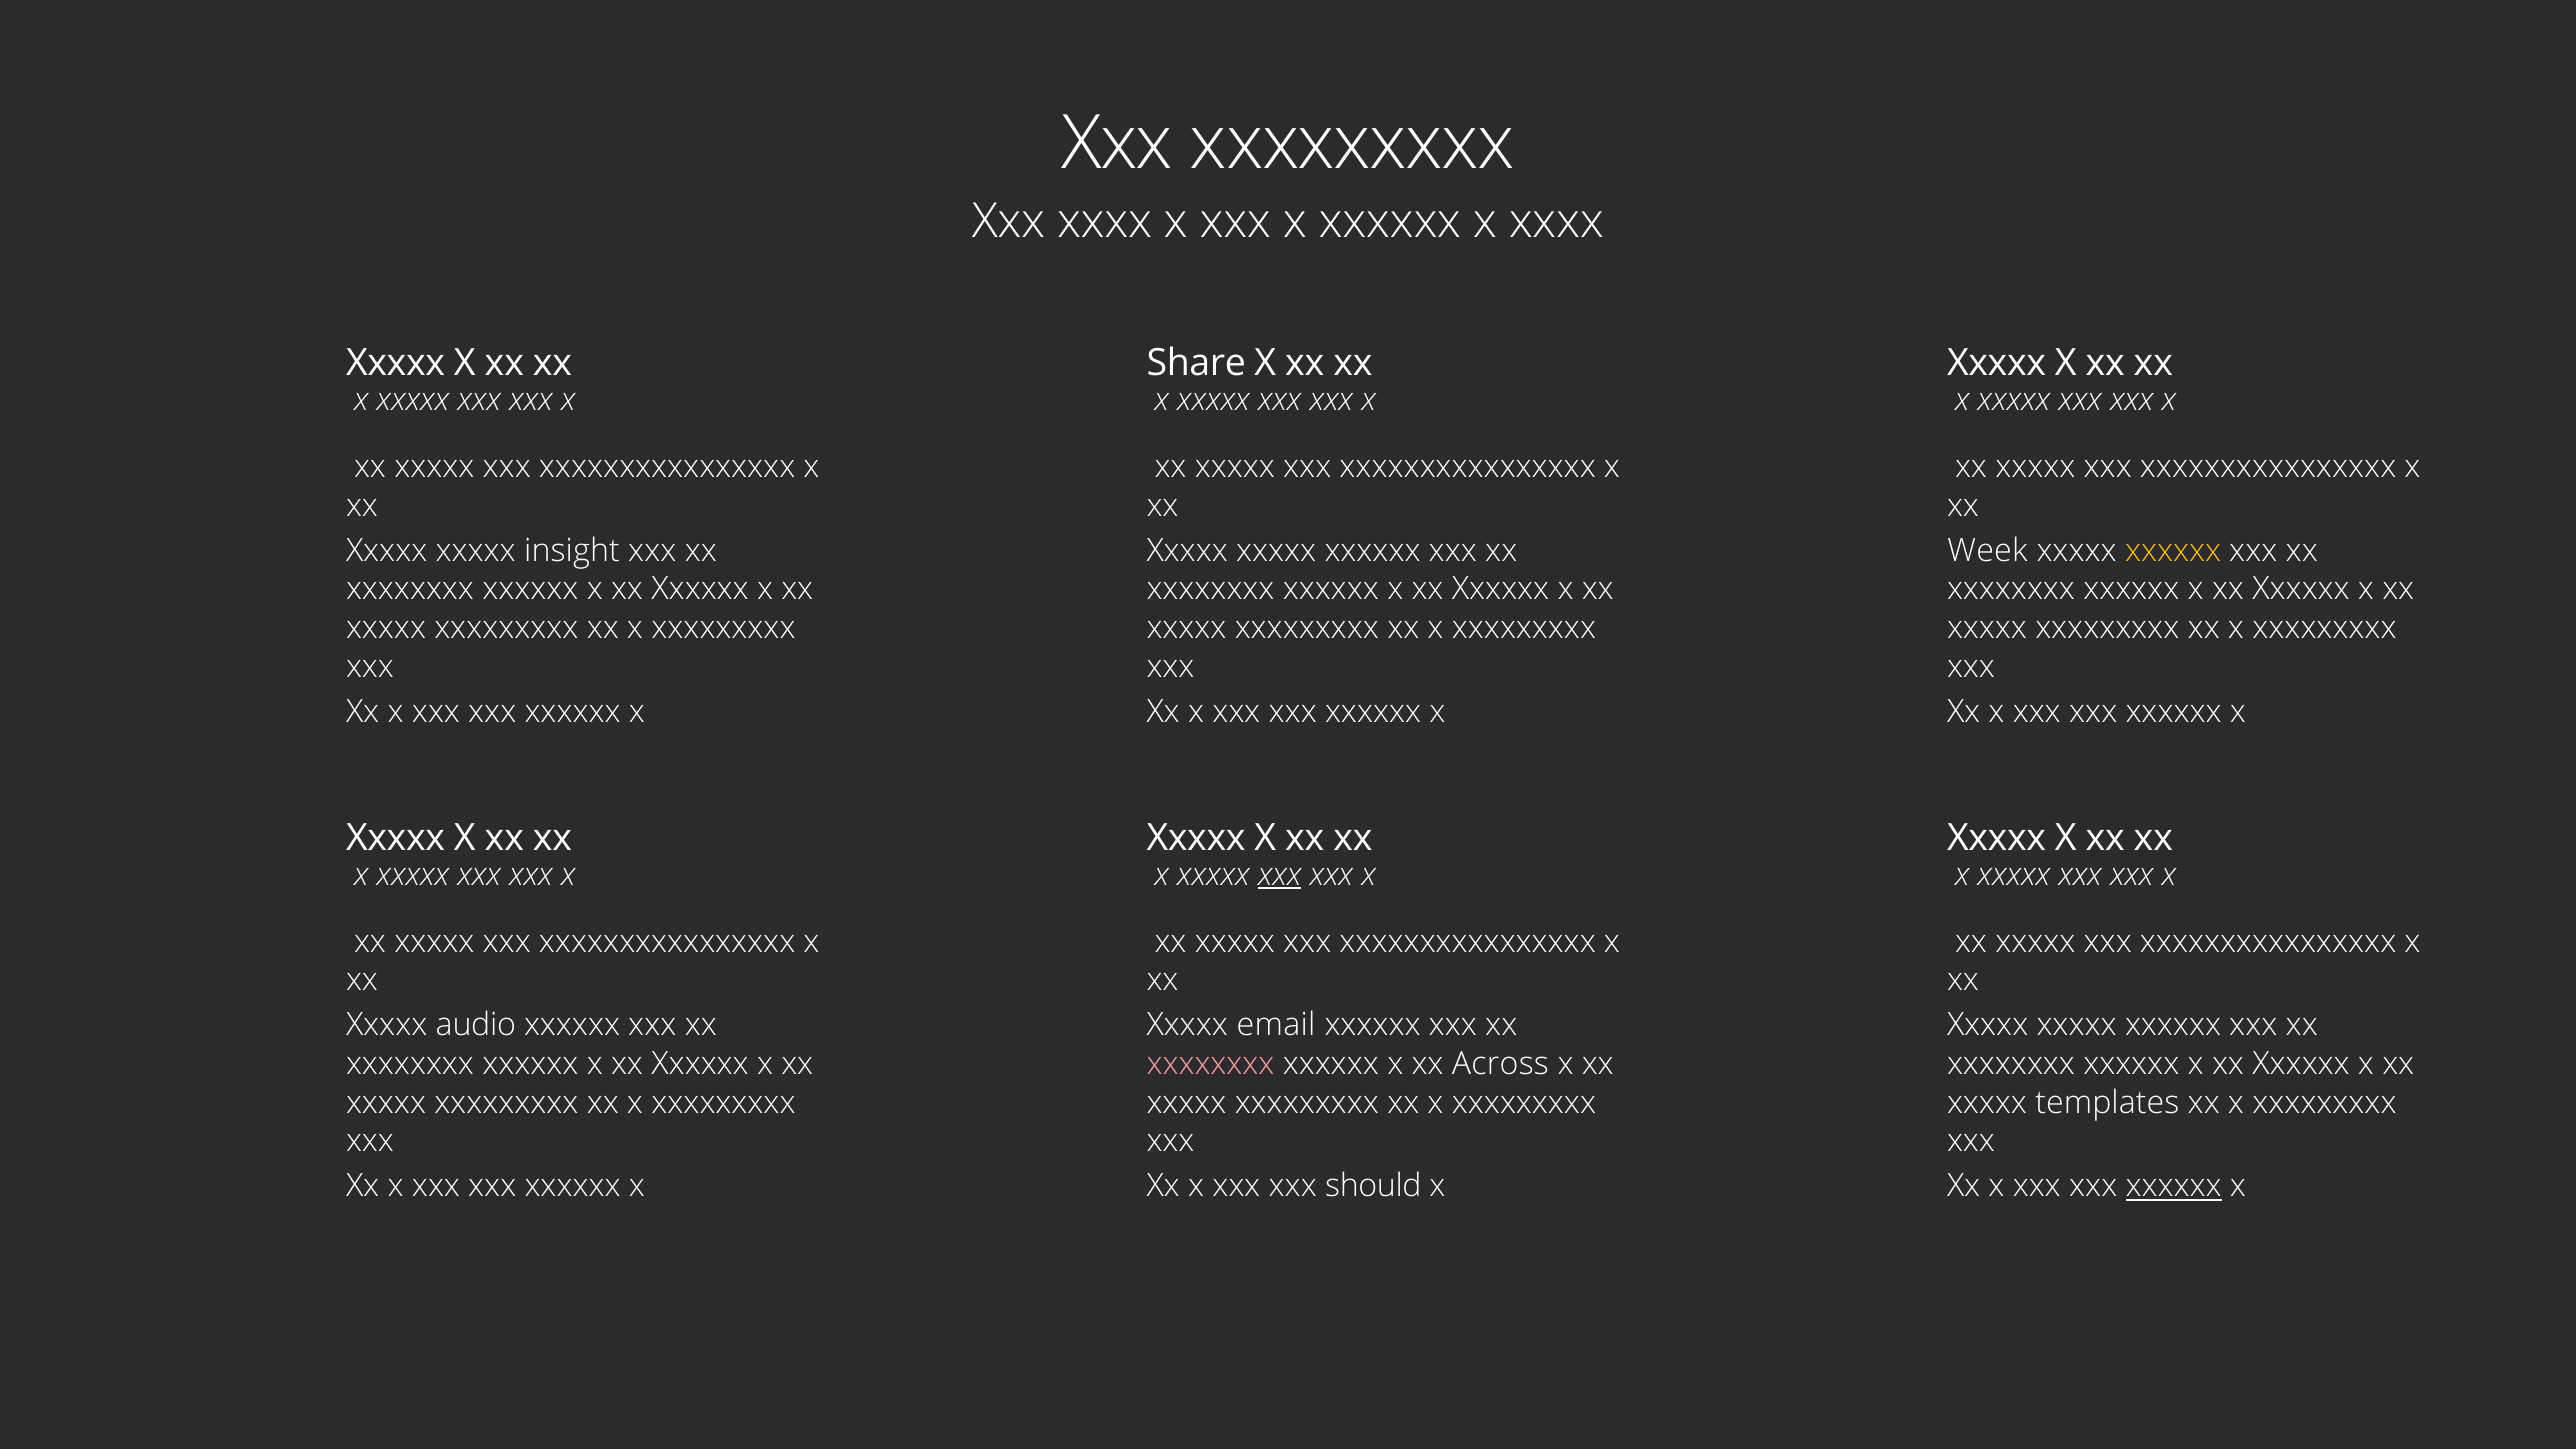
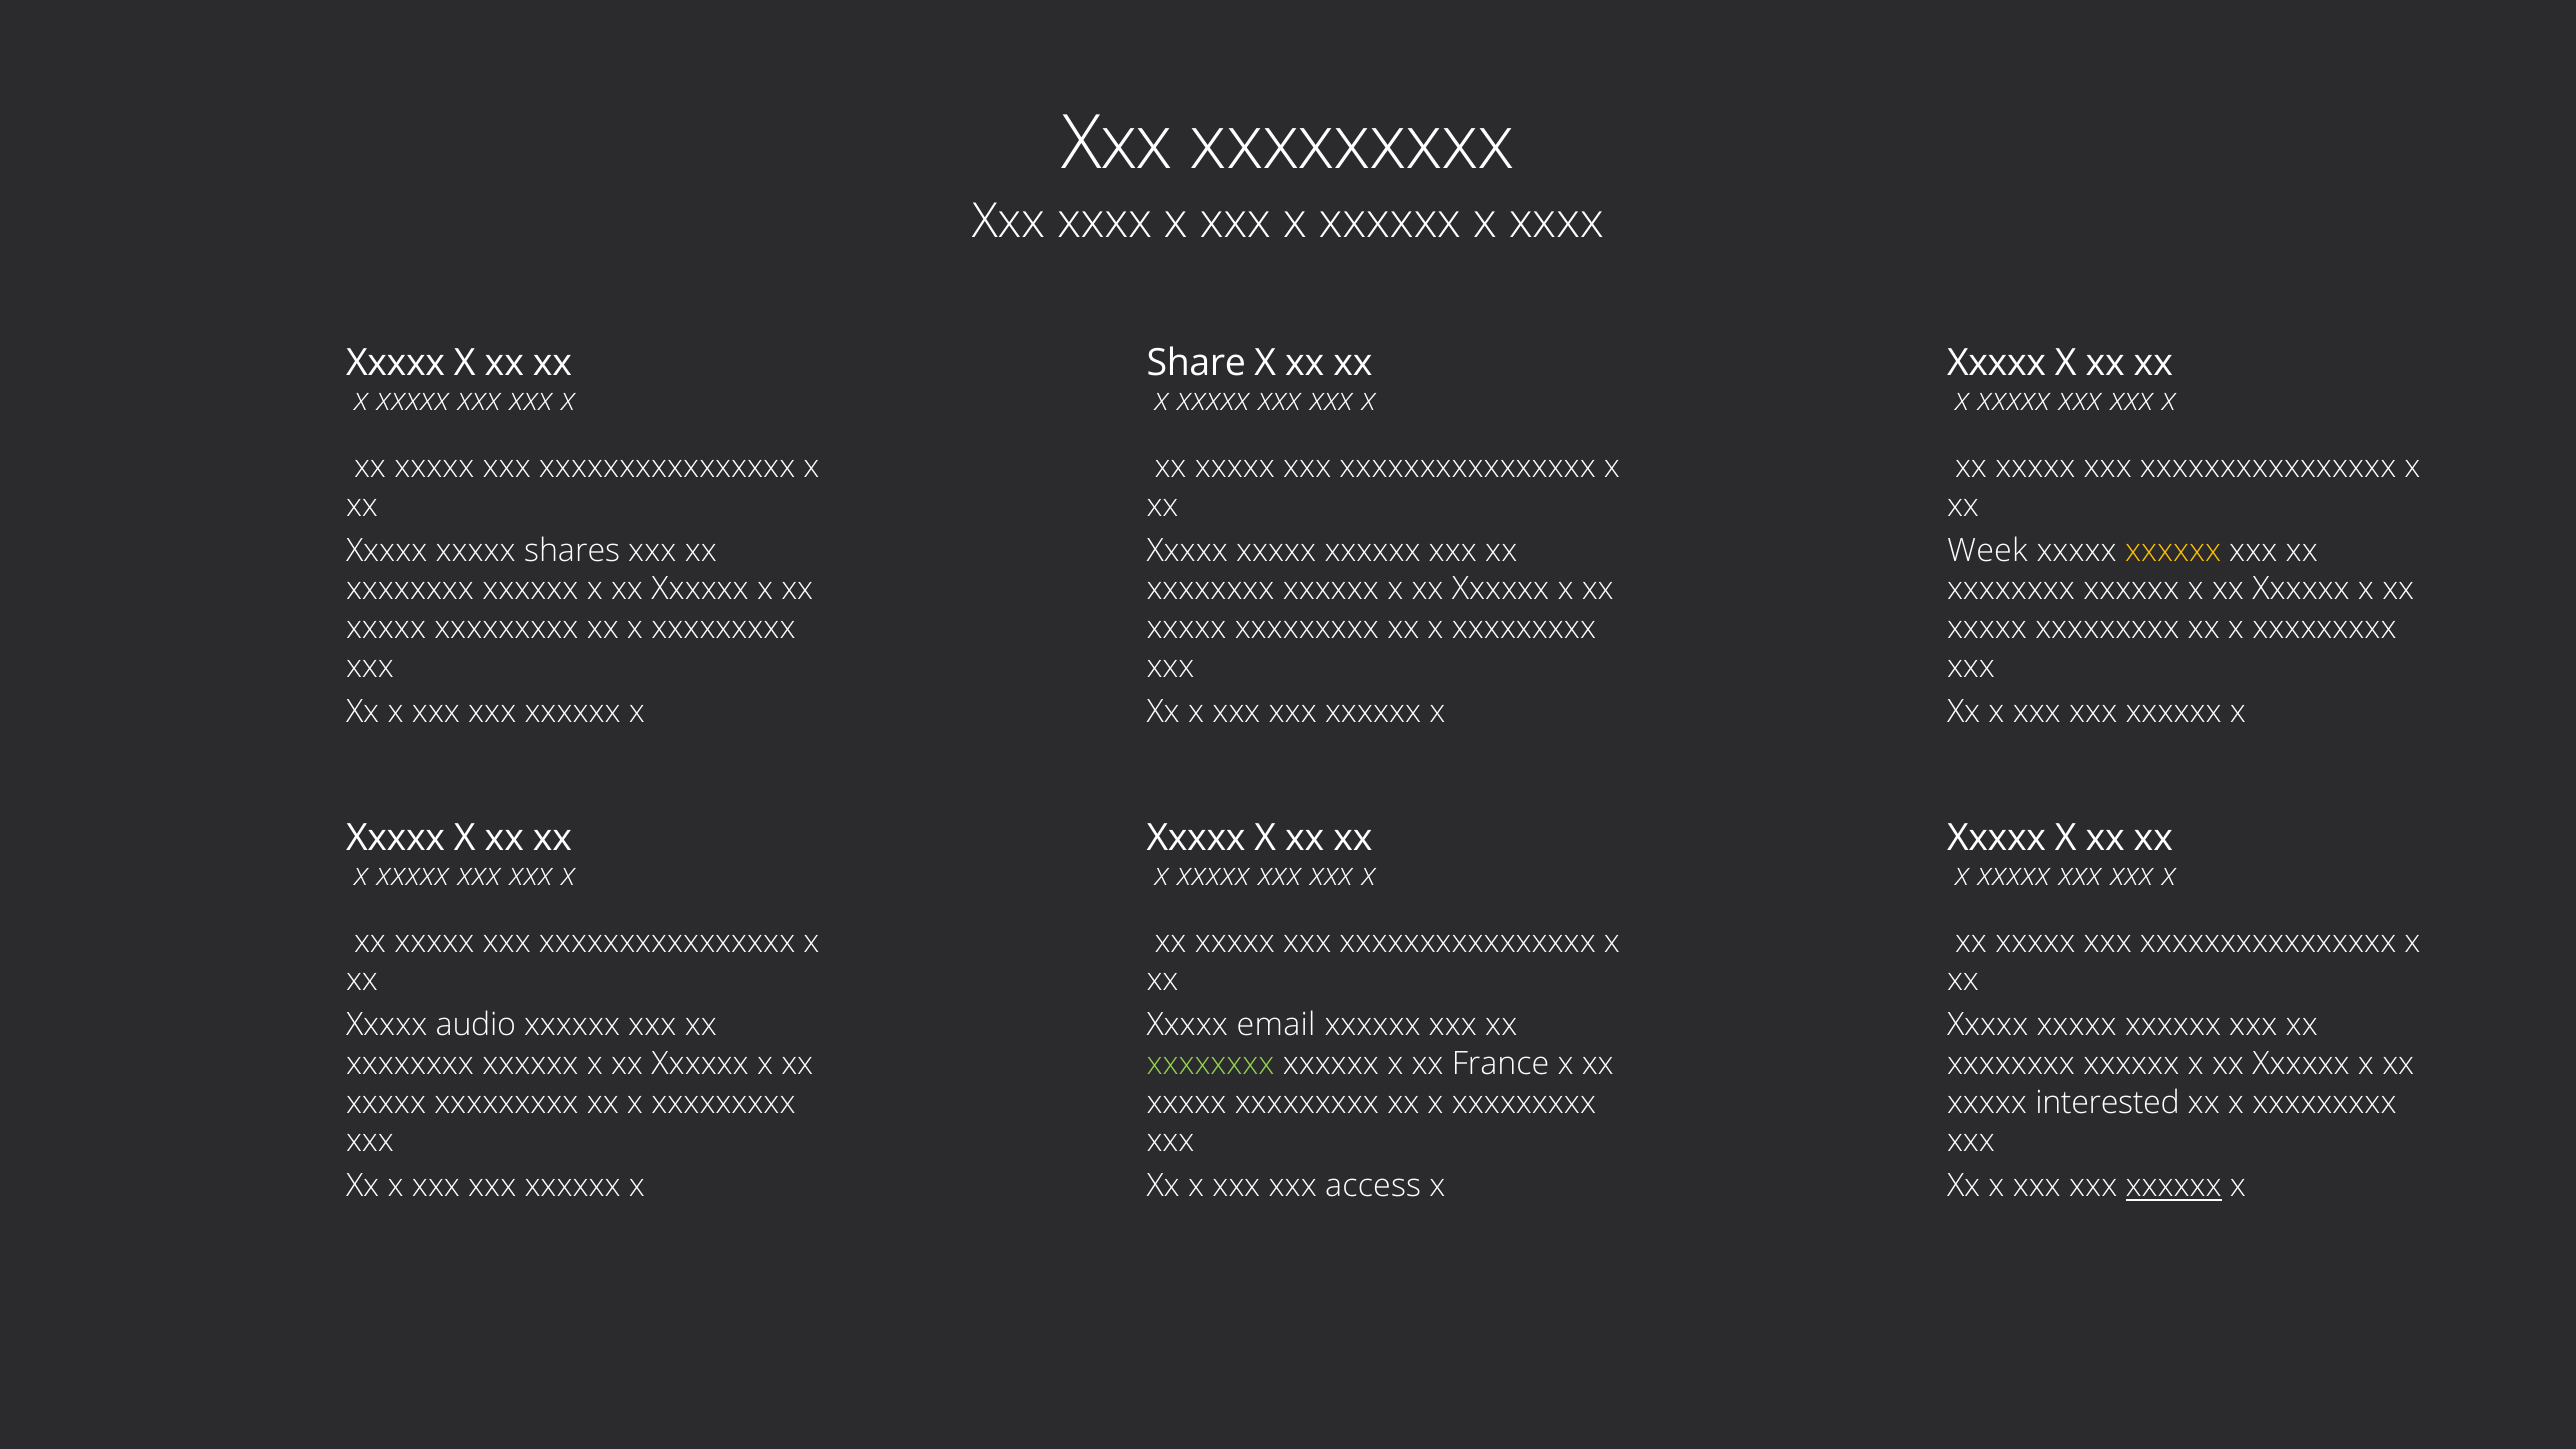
insight: insight -> shares
xxx at (1280, 875) underline: present -> none
xxxxxxxx at (1211, 1064) colour: pink -> light green
Across: Across -> France
templates: templates -> interested
should: should -> access
